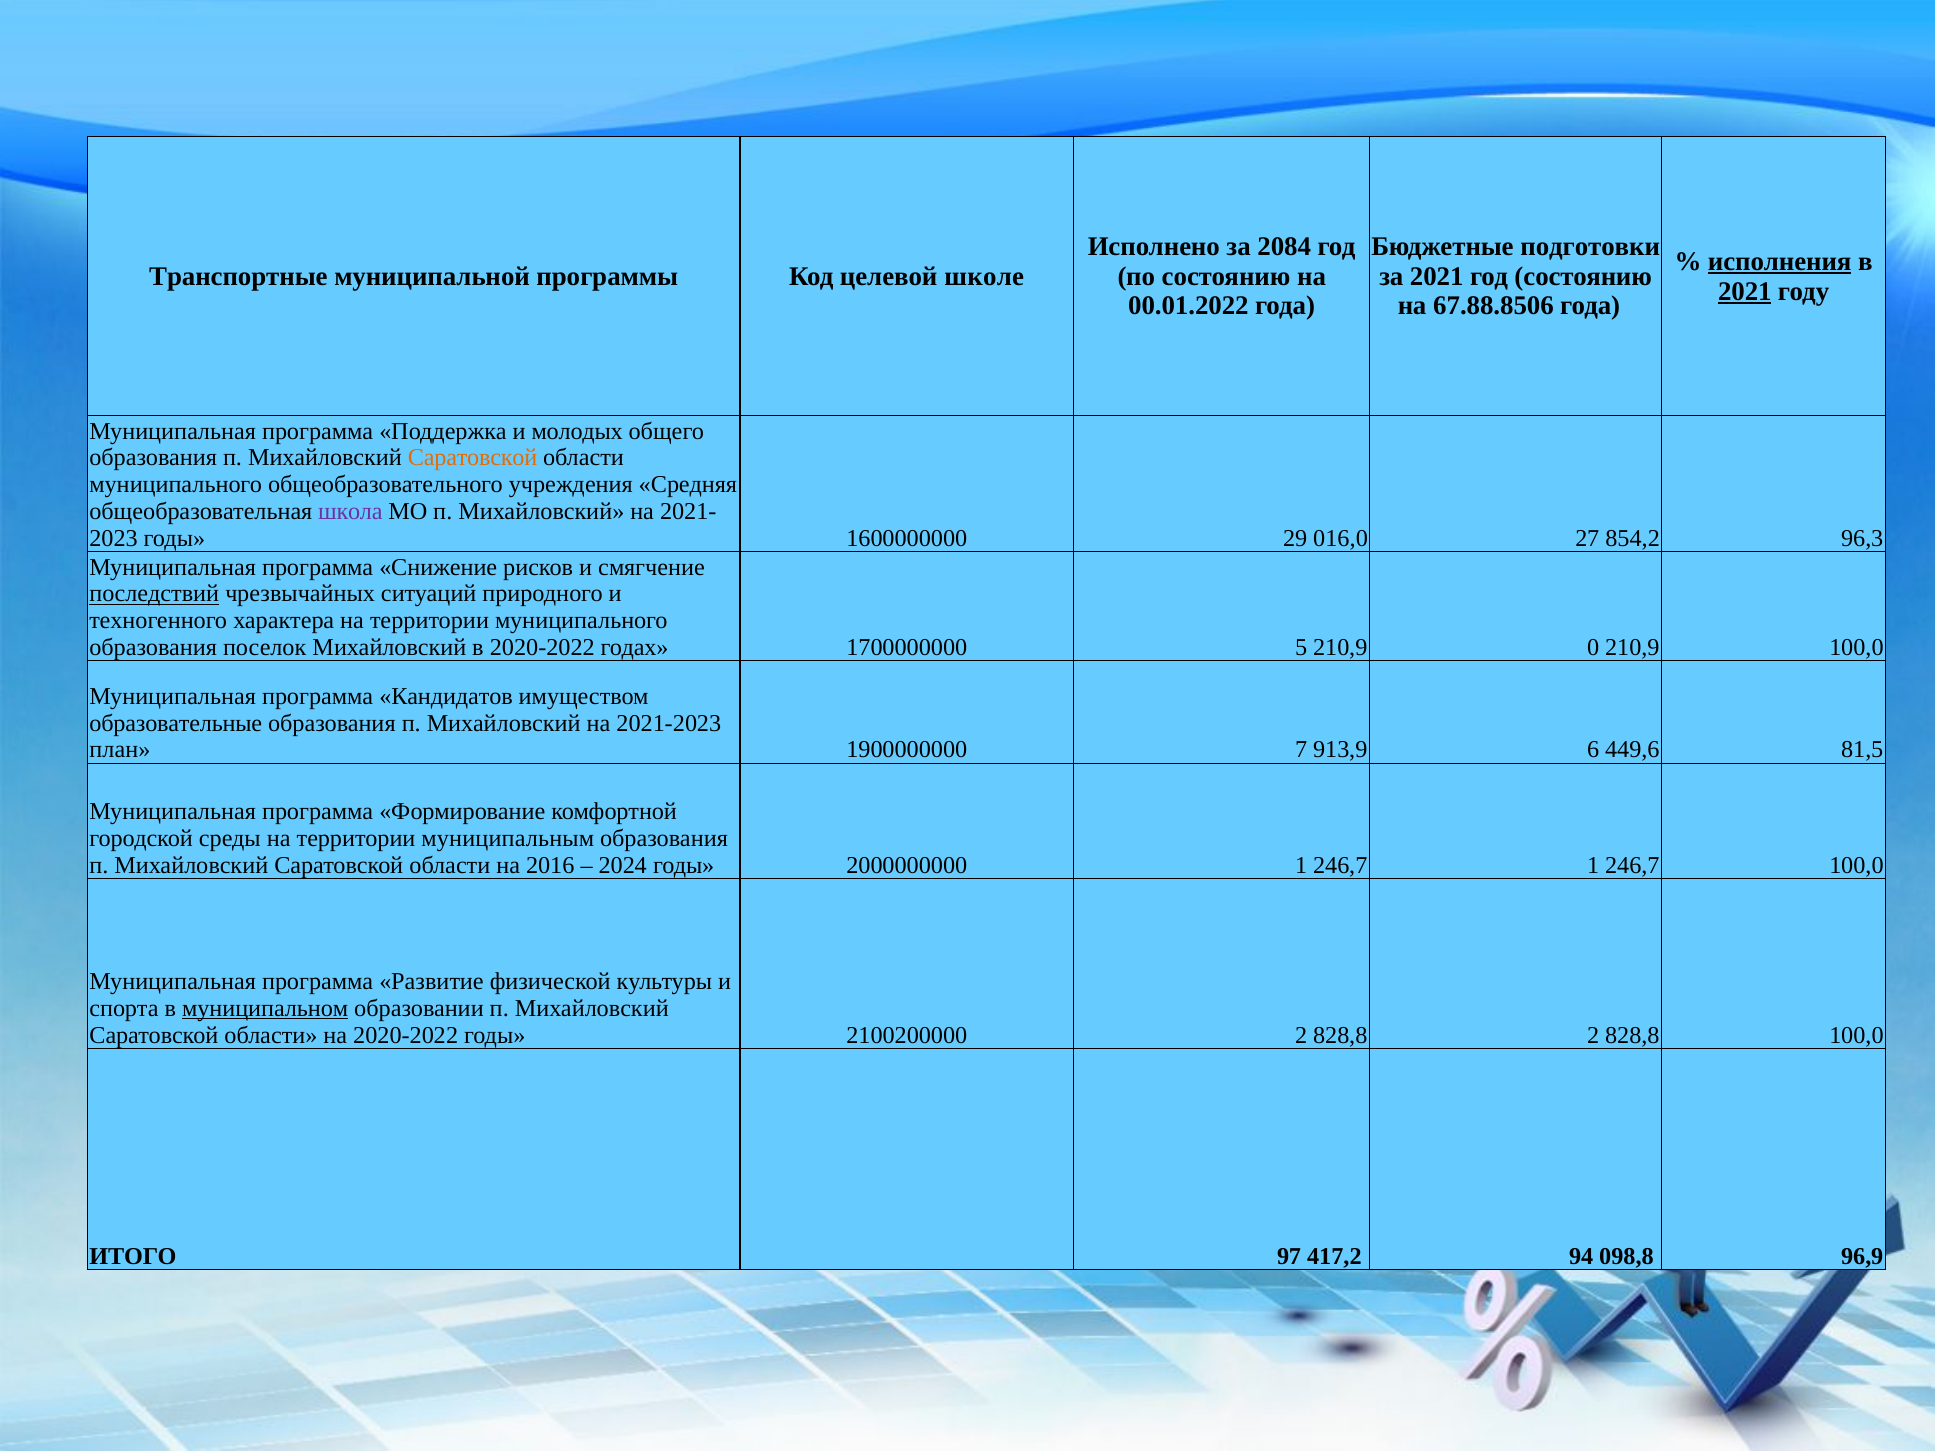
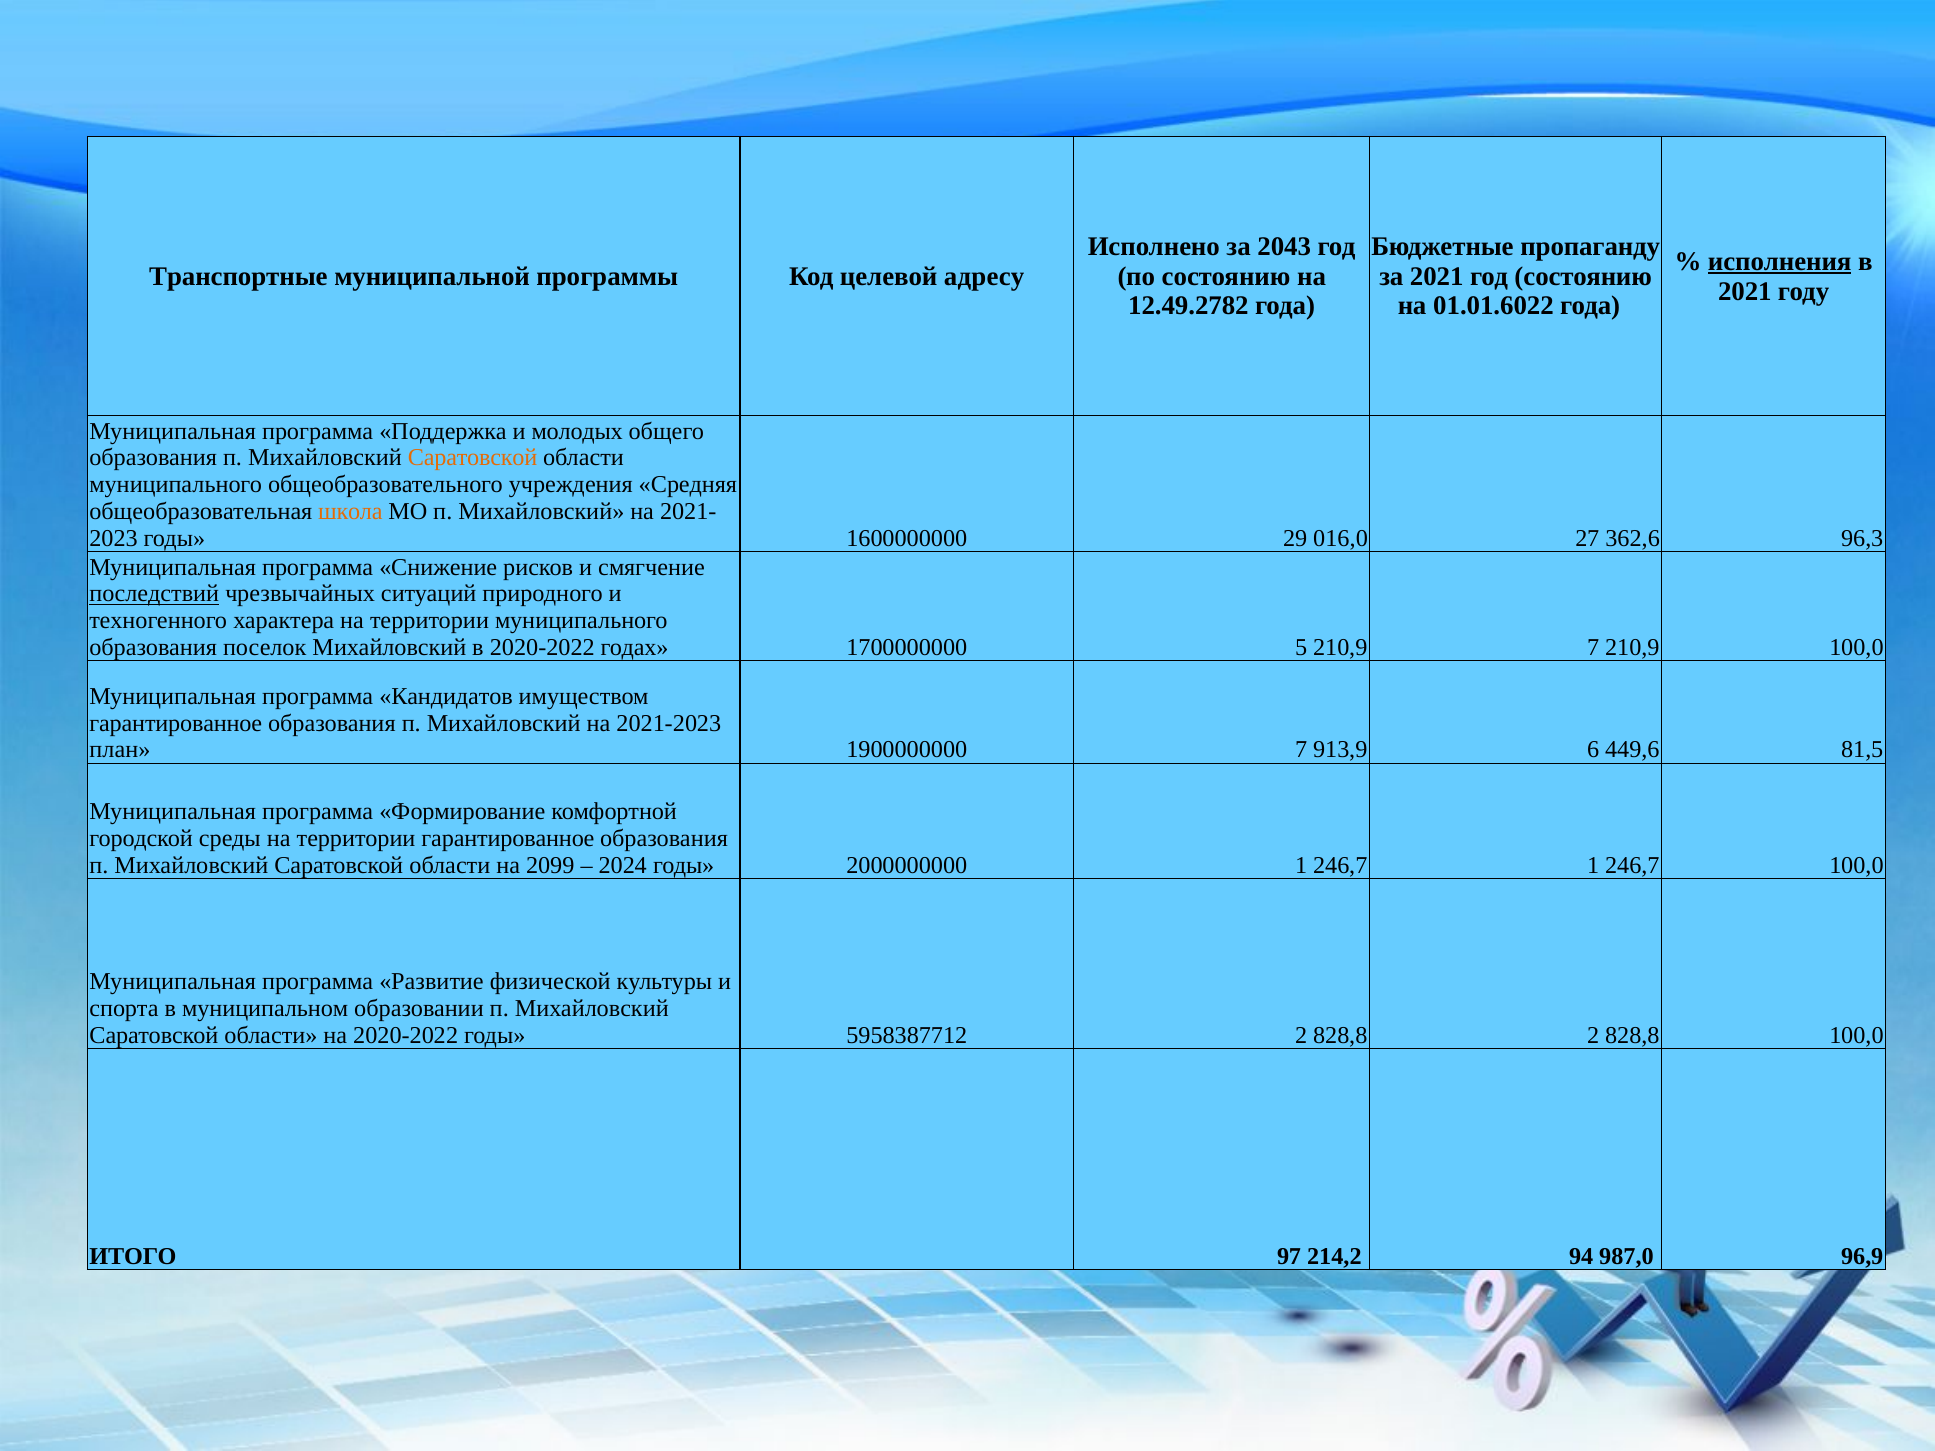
2084: 2084 -> 2043
подготовки: подготовки -> пропаганду
школе: школе -> адресу
2021 at (1745, 291) underline: present -> none
00.01.2022: 00.01.2022 -> 12.49.2782
67.88.8506: 67.88.8506 -> 01.01.6022
школа colour: purple -> orange
854,2: 854,2 -> 362,6
210,9 0: 0 -> 7
образовательные at (176, 723): образовательные -> гарантированное
территории муниципальным: муниципальным -> гарантированное
2016: 2016 -> 2099
муниципальном underline: present -> none
2100200000: 2100200000 -> 5958387712
417,2: 417,2 -> 214,2
098,8: 098,8 -> 987,0
